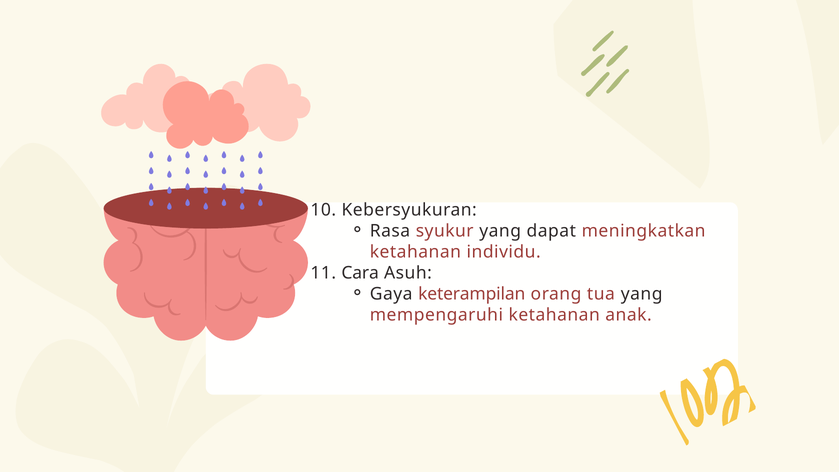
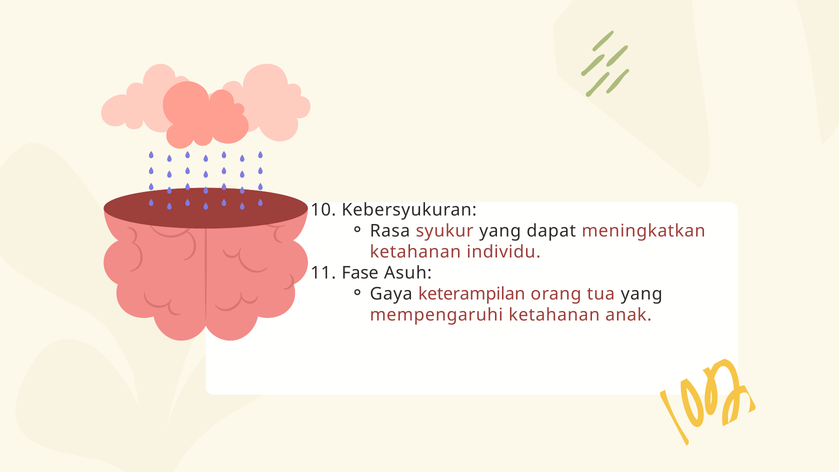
Cara: Cara -> Fase
